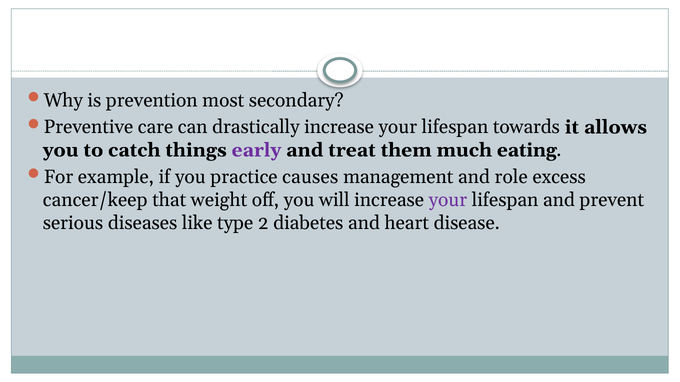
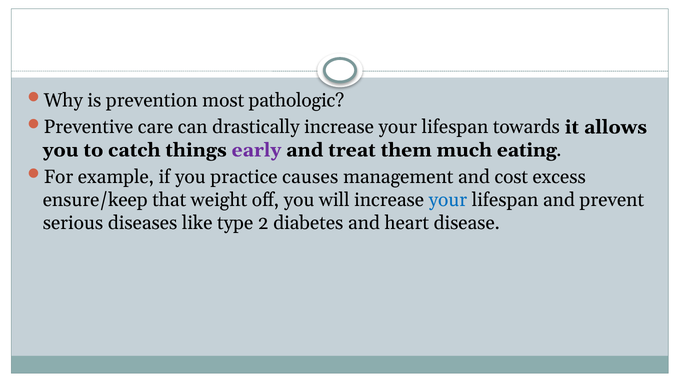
secondary: secondary -> pathologic
role: role -> cost
cancer/keep: cancer/keep -> ensure/keep
your at (448, 200) colour: purple -> blue
